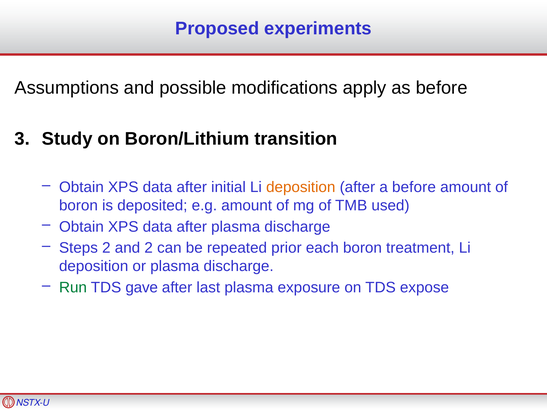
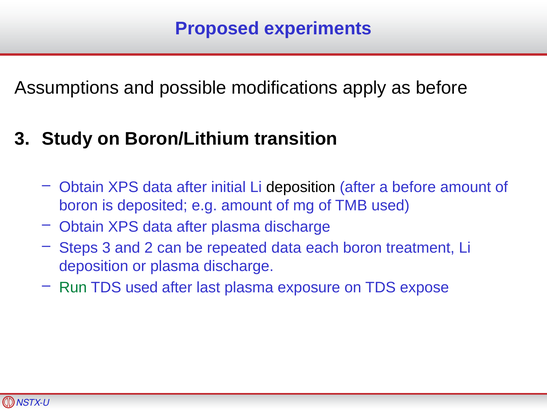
deposition at (301, 187) colour: orange -> black
Steps 2: 2 -> 3
repeated prior: prior -> data
TDS gave: gave -> used
